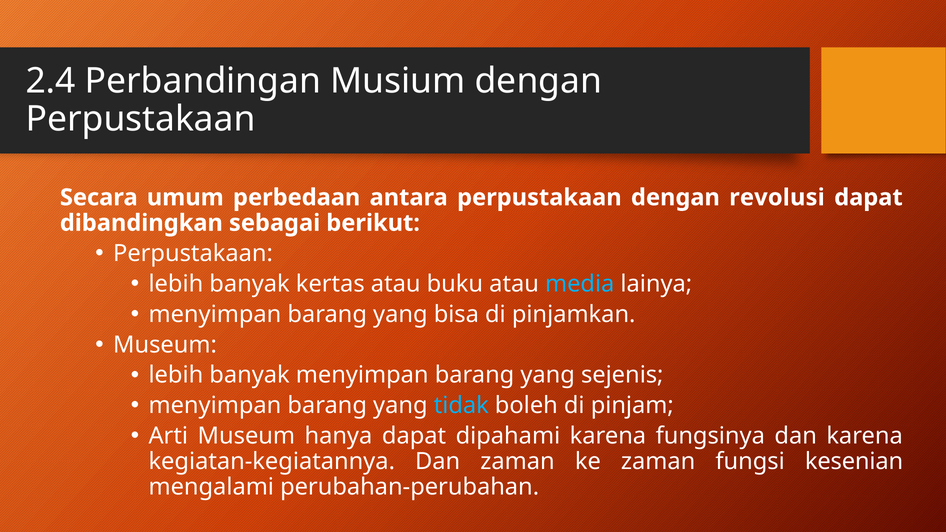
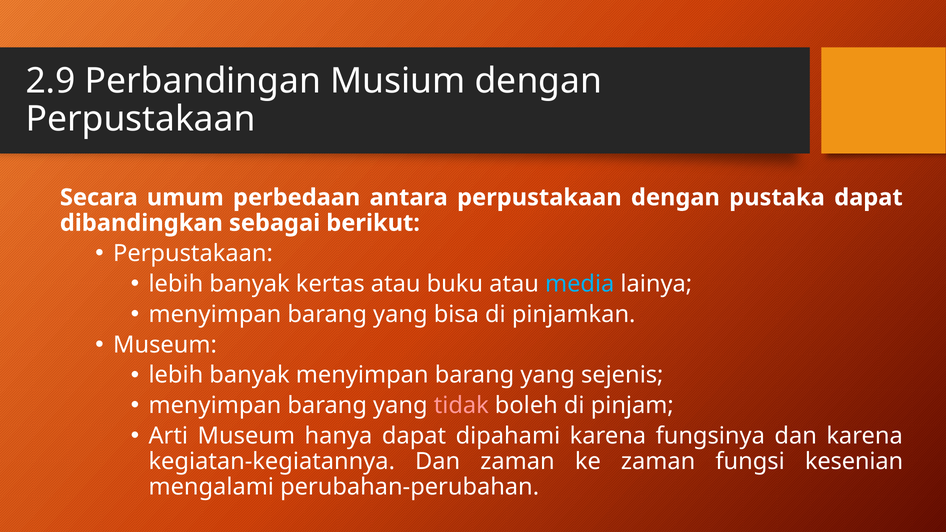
2.4: 2.4 -> 2.9
revolusi: revolusi -> pustaka
tidak colour: light blue -> pink
